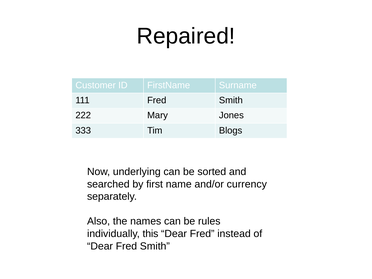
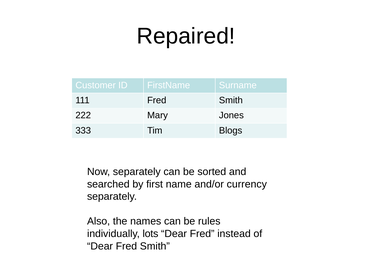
Now underlying: underlying -> separately
this: this -> lots
